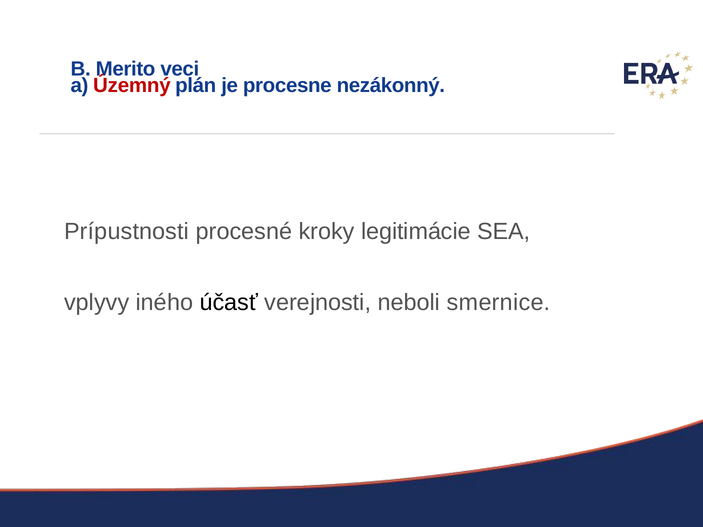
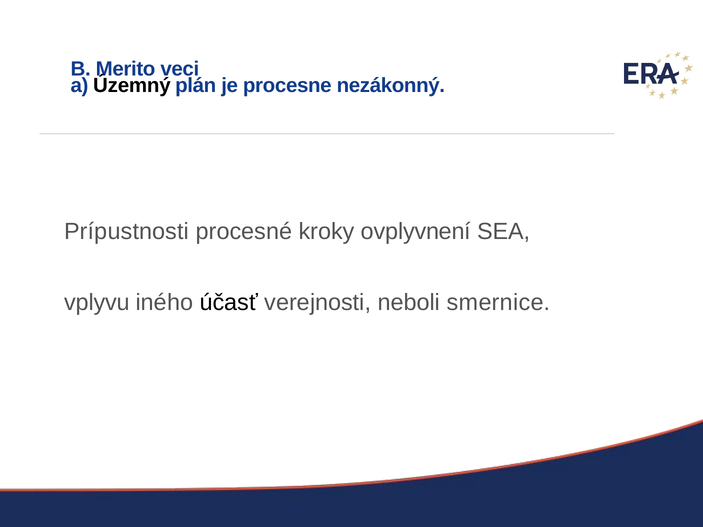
Územný colour: red -> black
legitimácie: legitimácie -> ovplyvnení
vplyvy: vplyvy -> vplyvu
